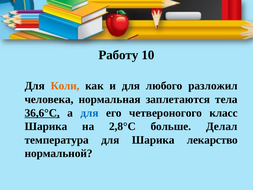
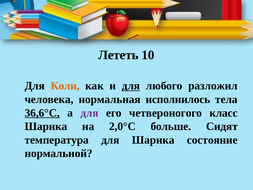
Работу: Работу -> Лететь
для at (131, 86) underline: none -> present
заплетаются: заплетаются -> исполнилось
для at (90, 113) colour: blue -> purple
2,8°C: 2,8°C -> 2,0°C
Делал: Делал -> Сидят
лекарство: лекарство -> состояние
